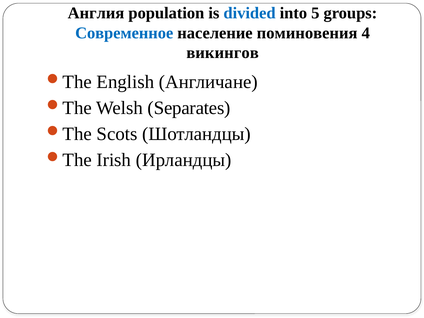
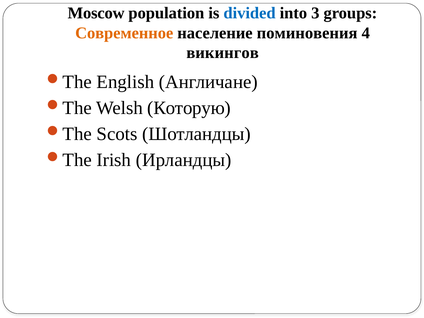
Англия: Англия -> Moscow
5: 5 -> 3
Современное colour: blue -> orange
Separates: Separates -> Которую
